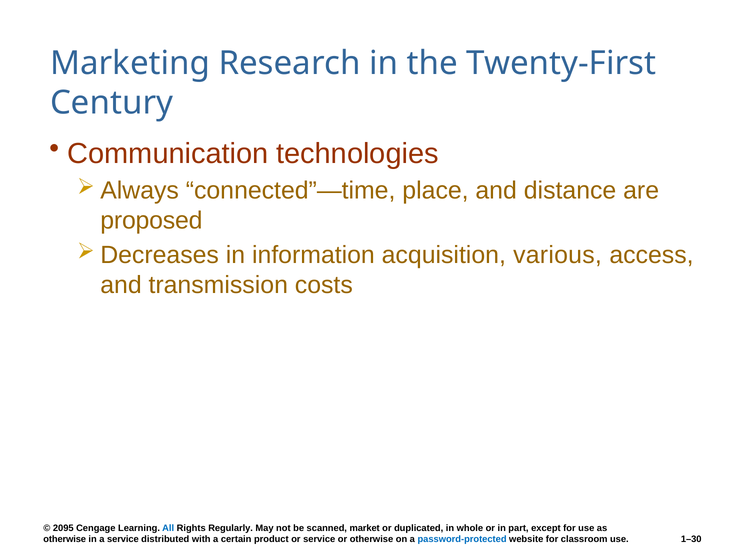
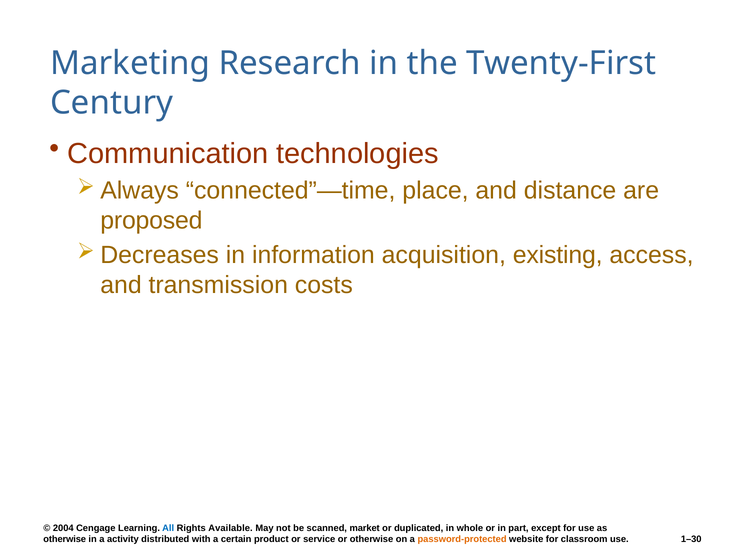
various: various -> existing
2095: 2095 -> 2004
Regularly: Regularly -> Available
a service: service -> activity
password-protected colour: blue -> orange
